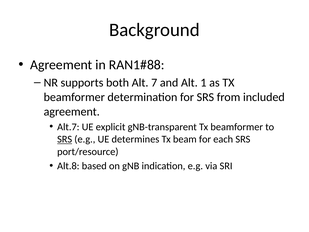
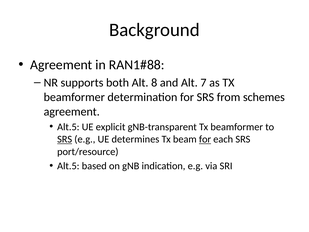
7: 7 -> 8
1: 1 -> 7
included: included -> schemes
Alt.7 at (68, 127): Alt.7 -> Alt.5
for at (205, 139) underline: none -> present
Alt.8 at (68, 166): Alt.8 -> Alt.5
